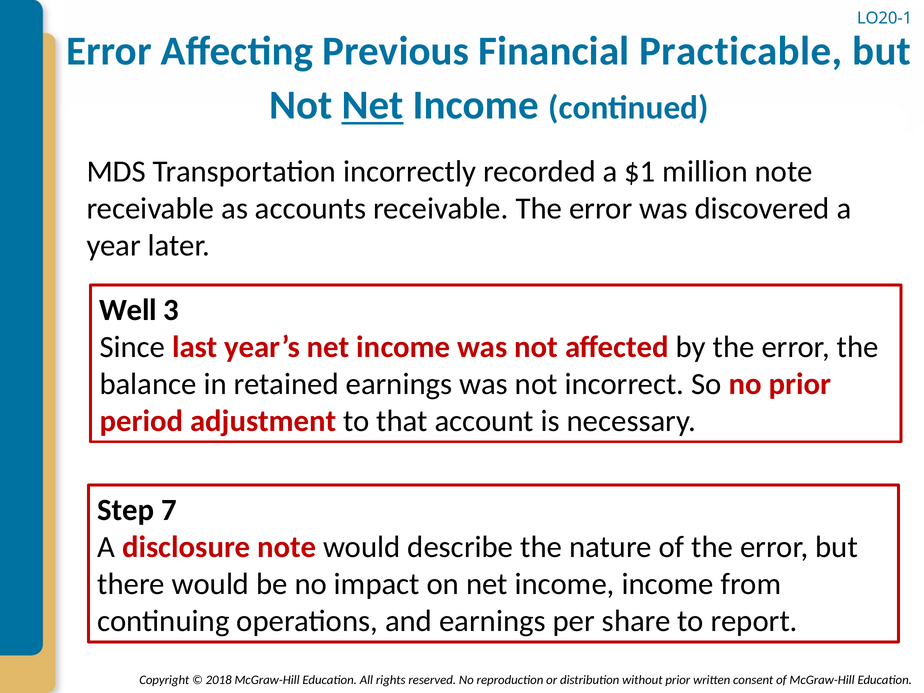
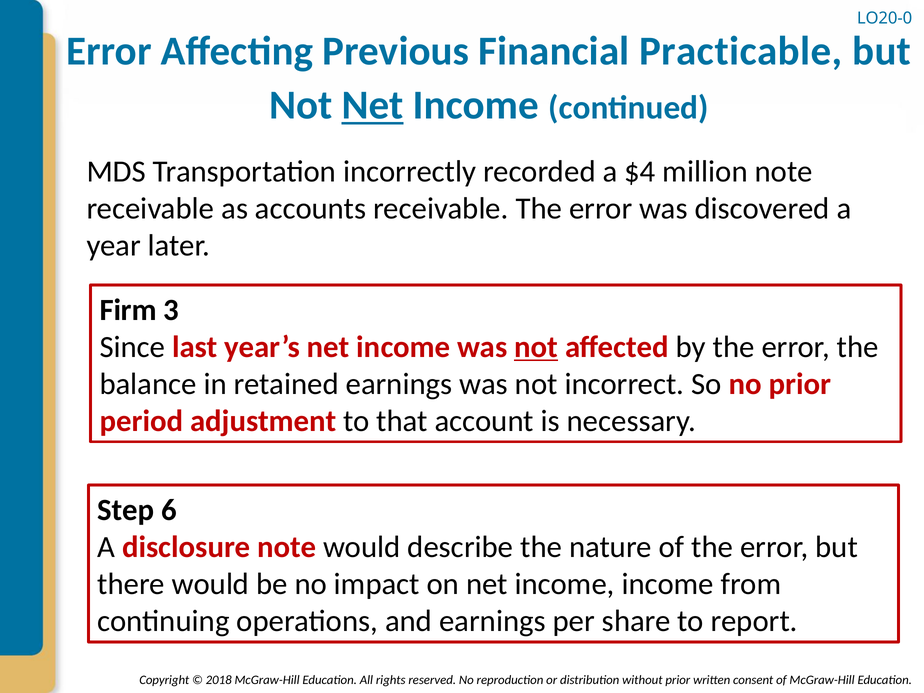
LO20-1: LO20-1 -> LO20-0
$1: $1 -> $4
Well: Well -> Firm
not at (536, 347) underline: none -> present
7: 7 -> 6
